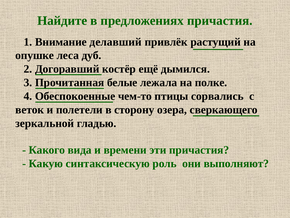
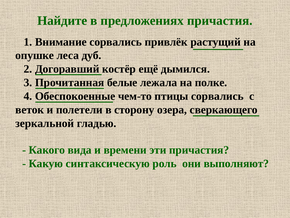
Внимание делавший: делавший -> сорвались
